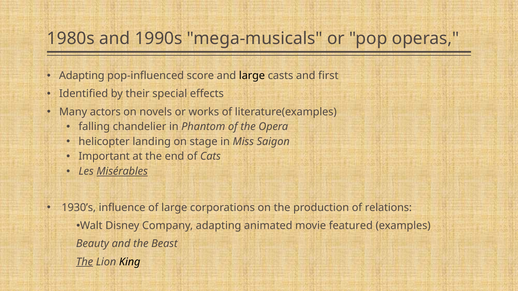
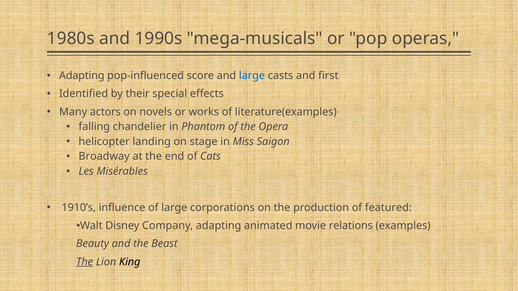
large at (252, 76) colour: black -> blue
Important: Important -> Broadway
Misérables underline: present -> none
1930’s: 1930’s -> 1910’s
relations: relations -> featured
featured: featured -> relations
